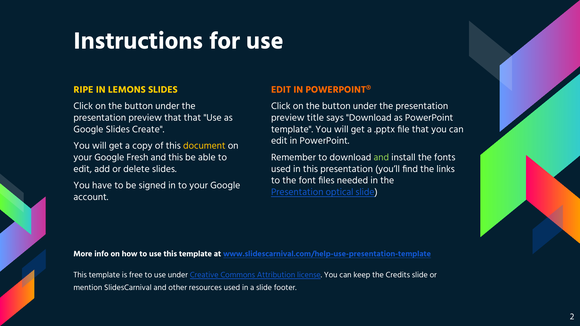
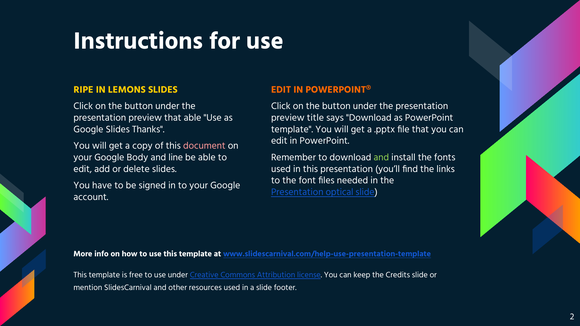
that that: that -> able
Create: Create -> Thanks
document colour: yellow -> pink
Fresh: Fresh -> Body
and this: this -> line
